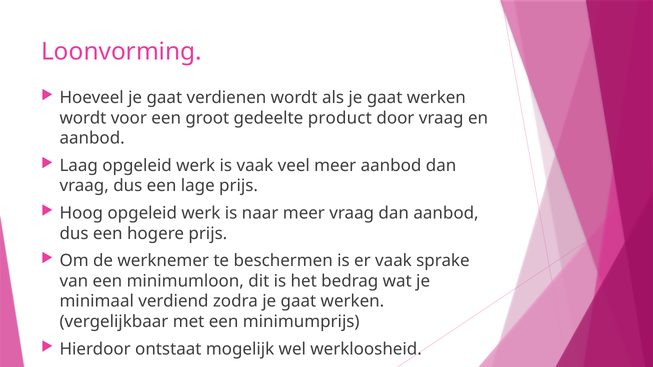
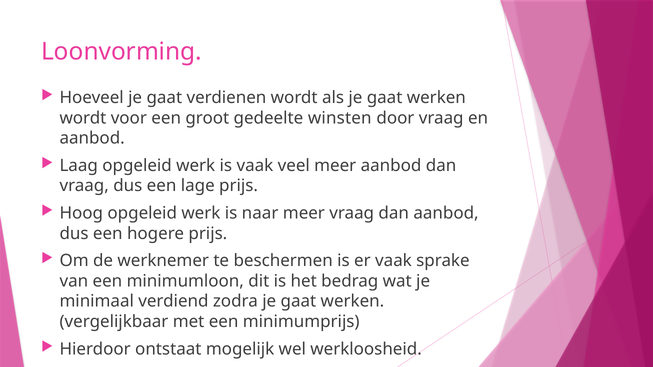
product: product -> winsten
